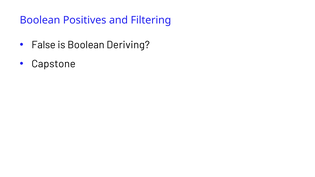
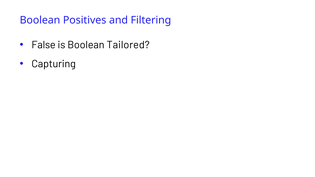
Deriving: Deriving -> Tailored
Capstone: Capstone -> Capturing
